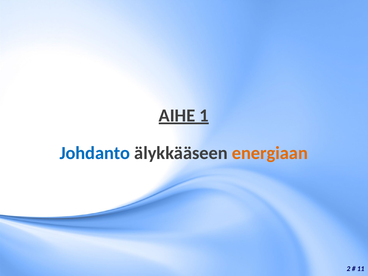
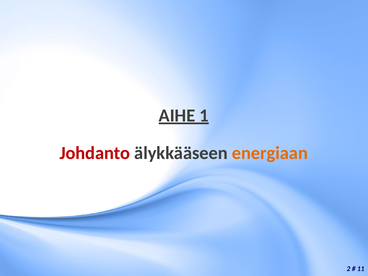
Johdanto colour: blue -> red
